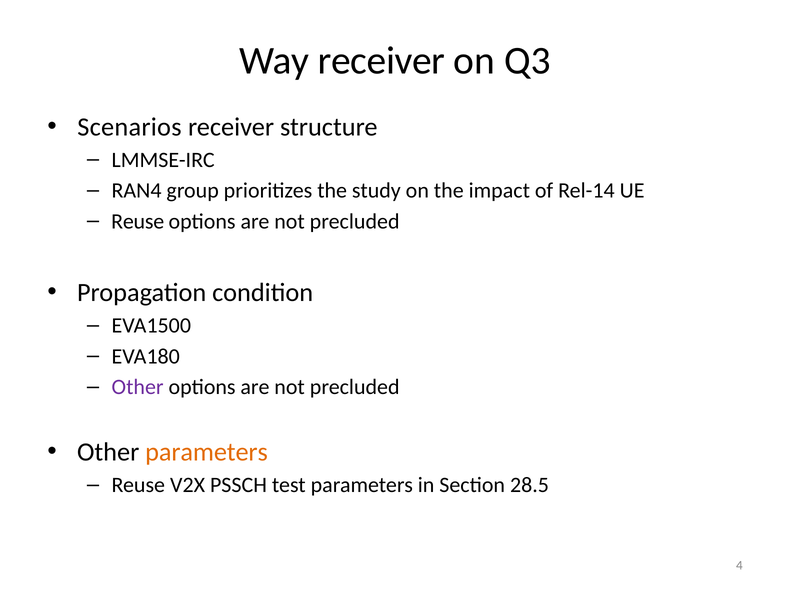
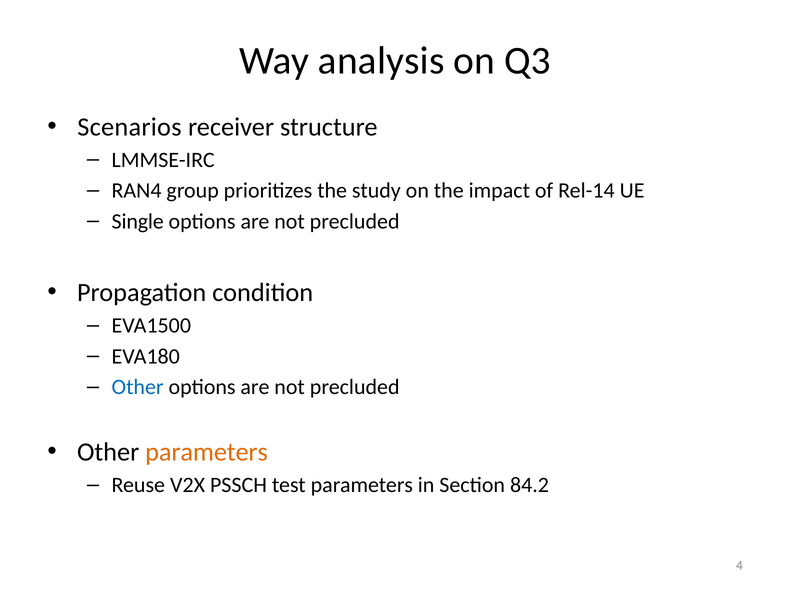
Way receiver: receiver -> analysis
Reuse at (138, 221): Reuse -> Single
Other at (138, 387) colour: purple -> blue
28.5: 28.5 -> 84.2
